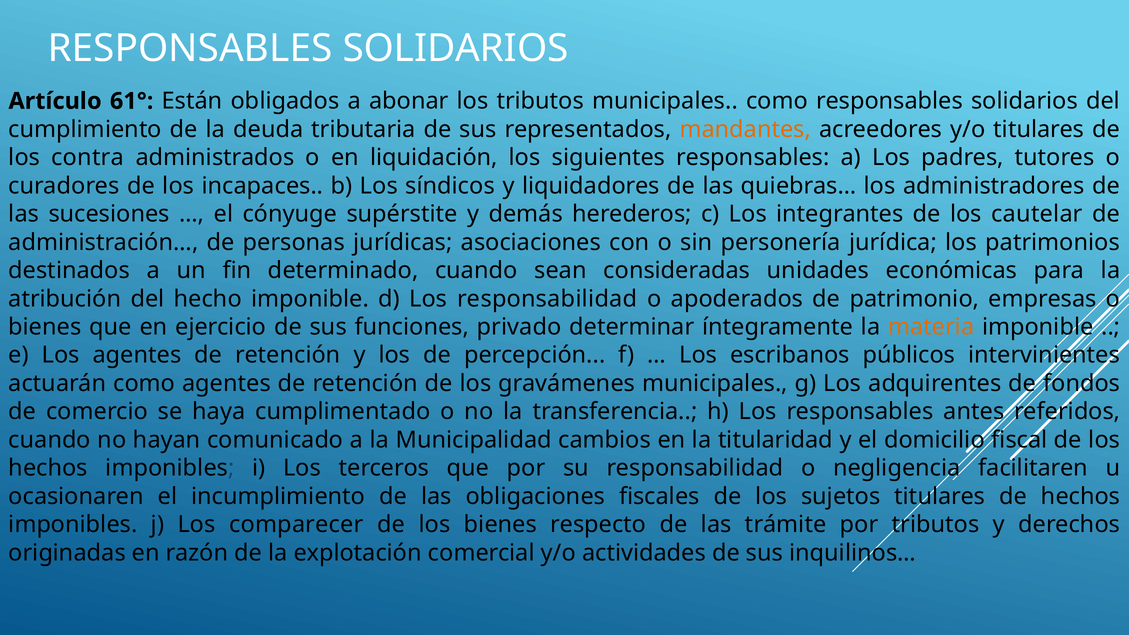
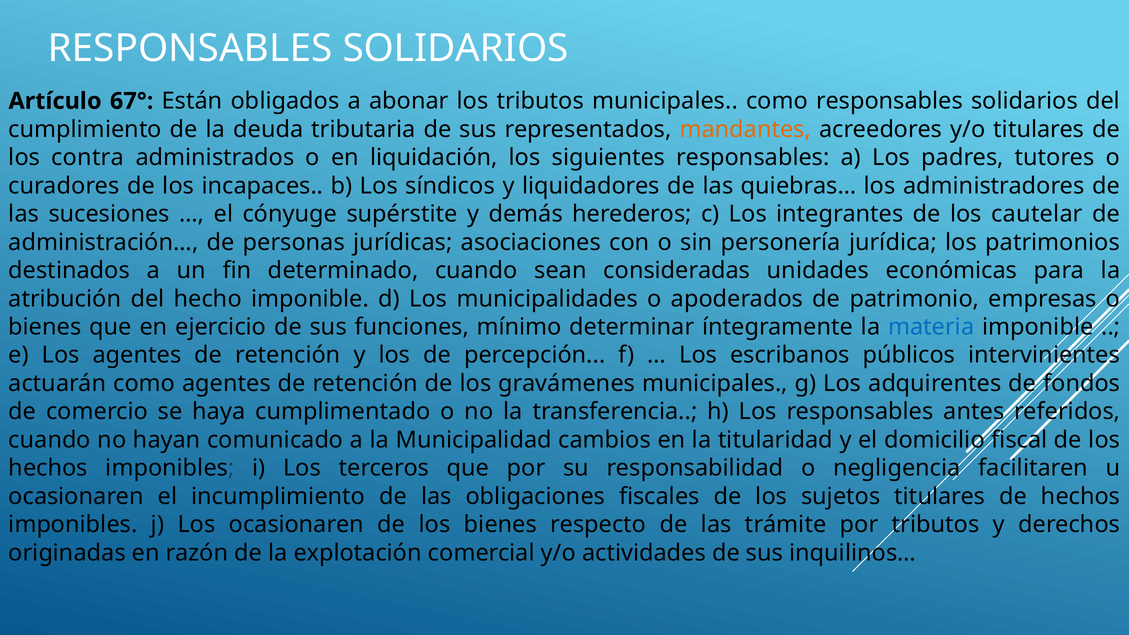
61°: 61° -> 67°
Los responsabilidad: responsabilidad -> municipalidades
privado: privado -> mínimo
materia colour: orange -> blue
Los comparecer: comparecer -> ocasionaren
